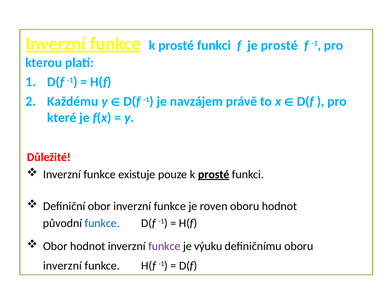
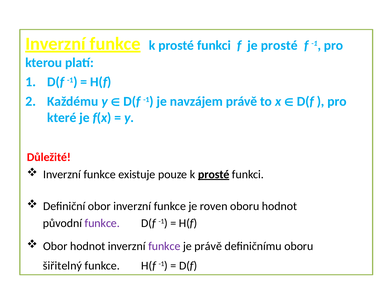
funkce at (102, 223) colour: blue -> purple
je výuku: výuku -> právě
inverzní at (62, 266): inverzní -> šiřitelný
